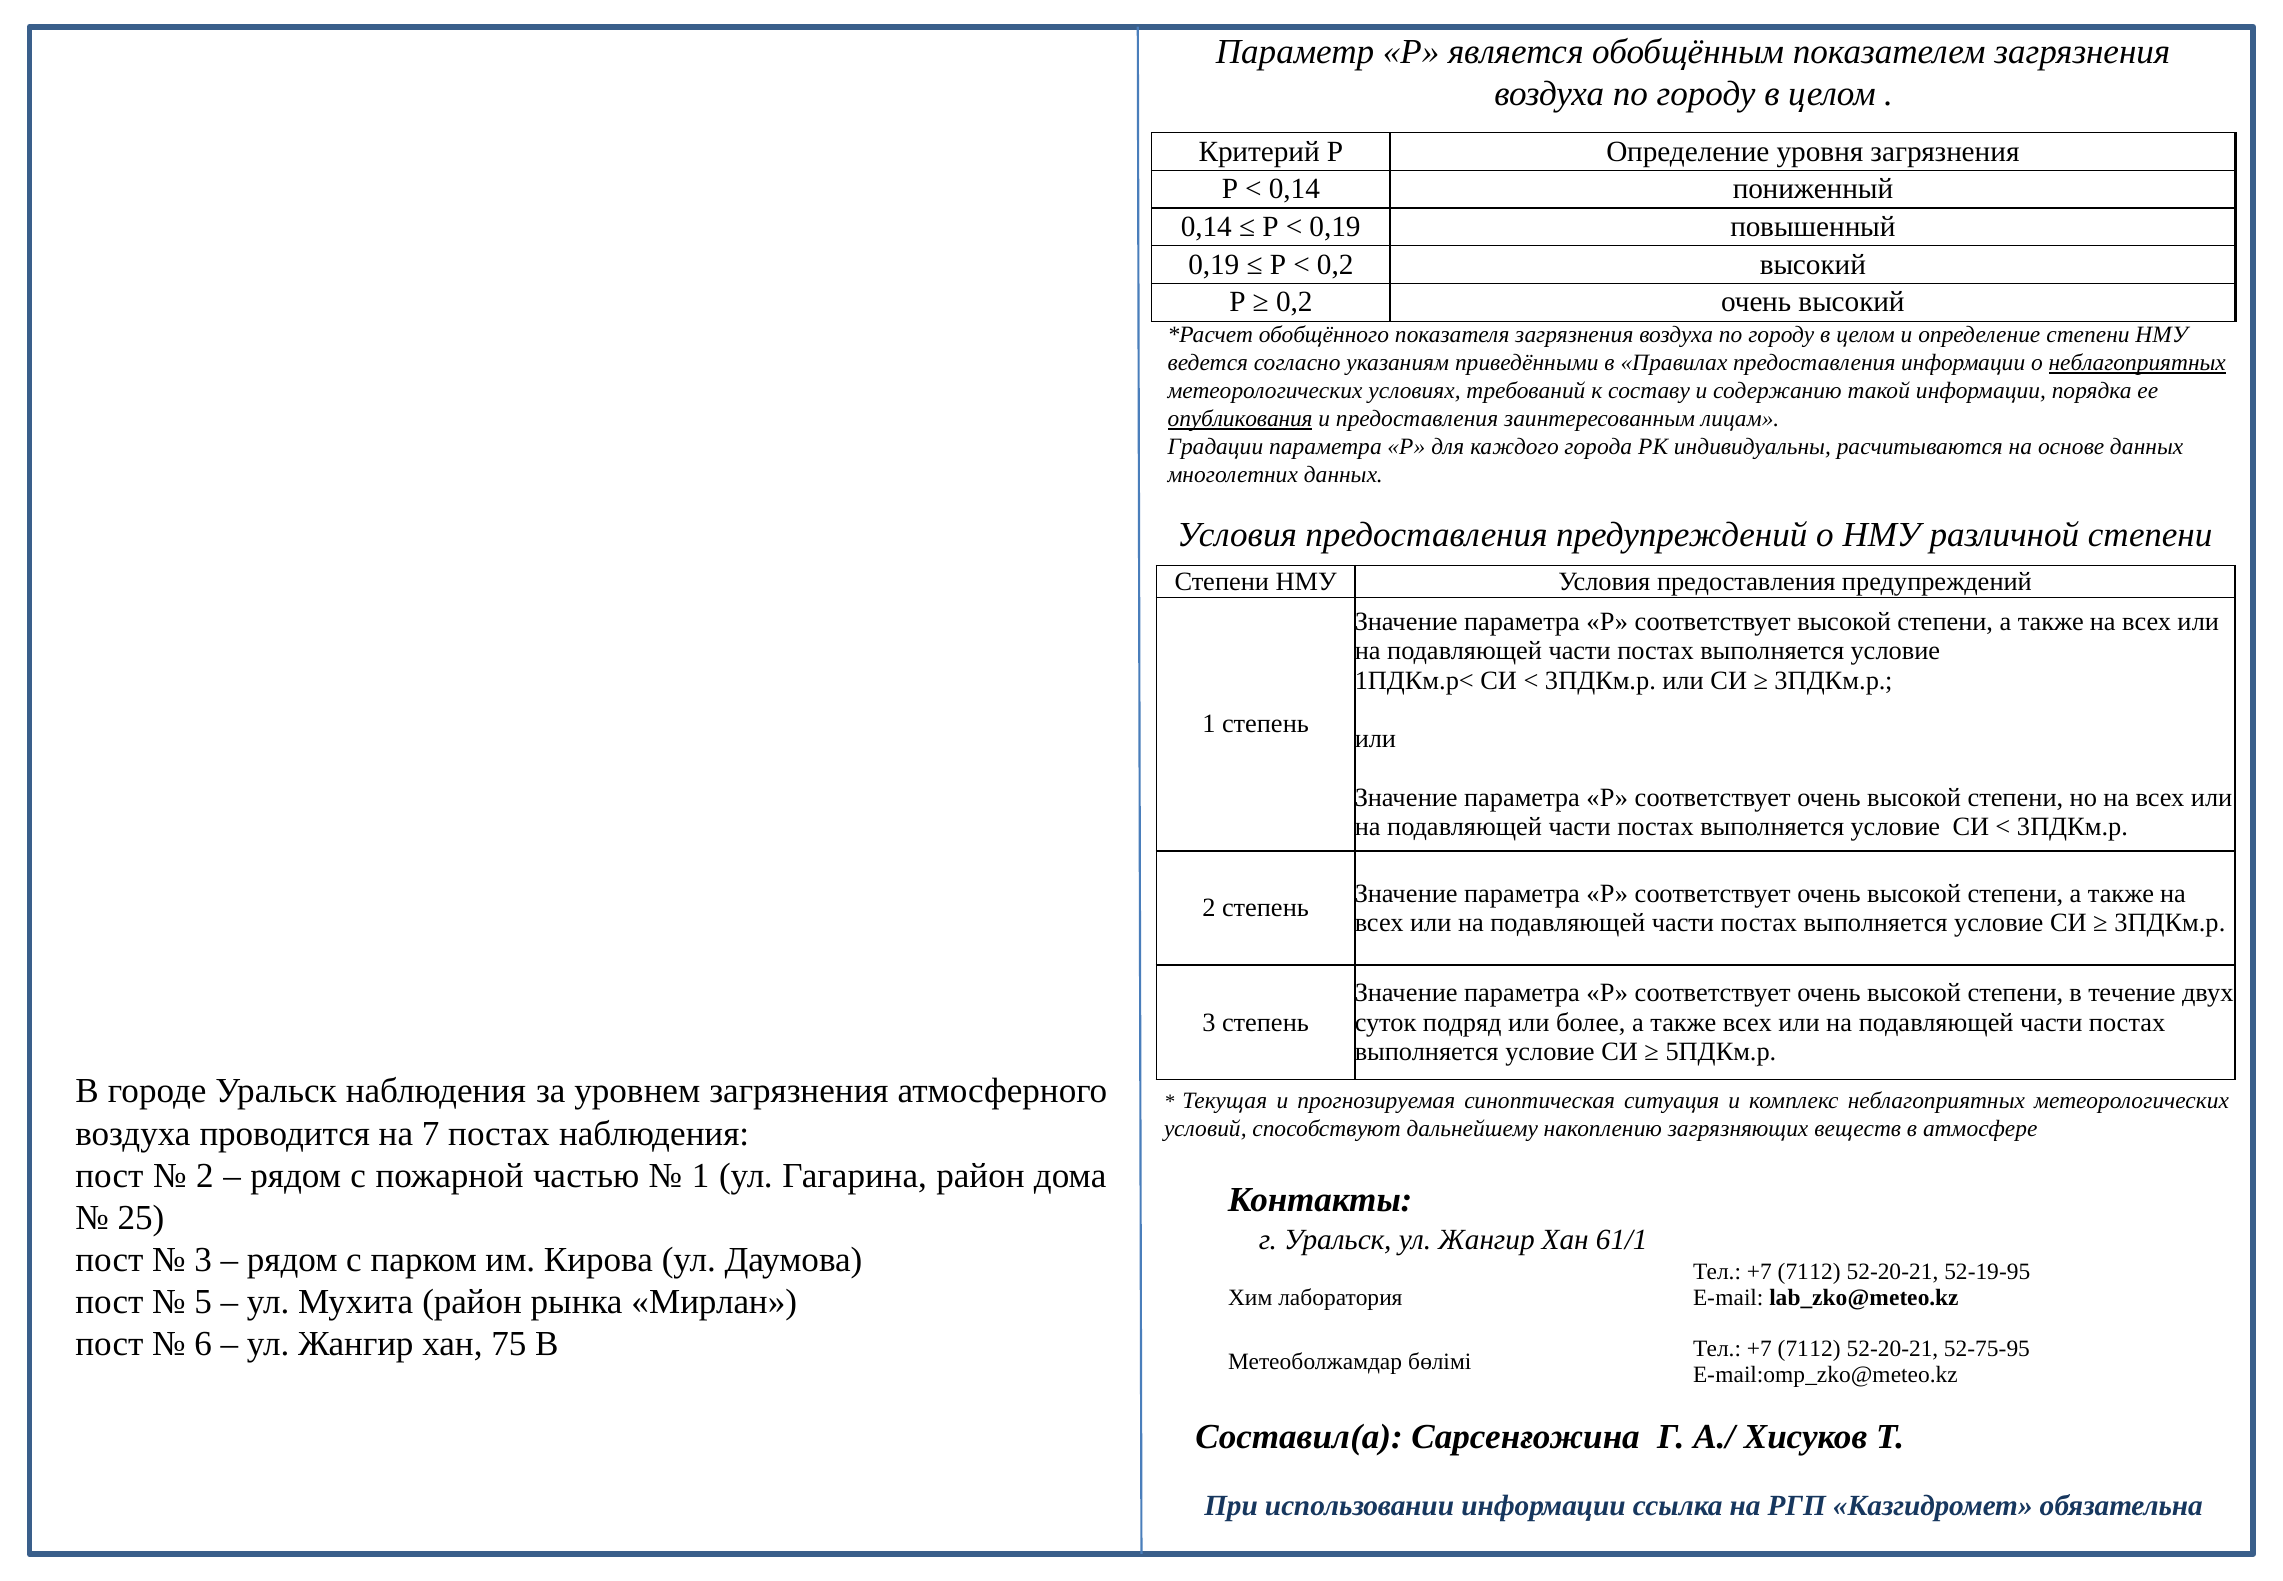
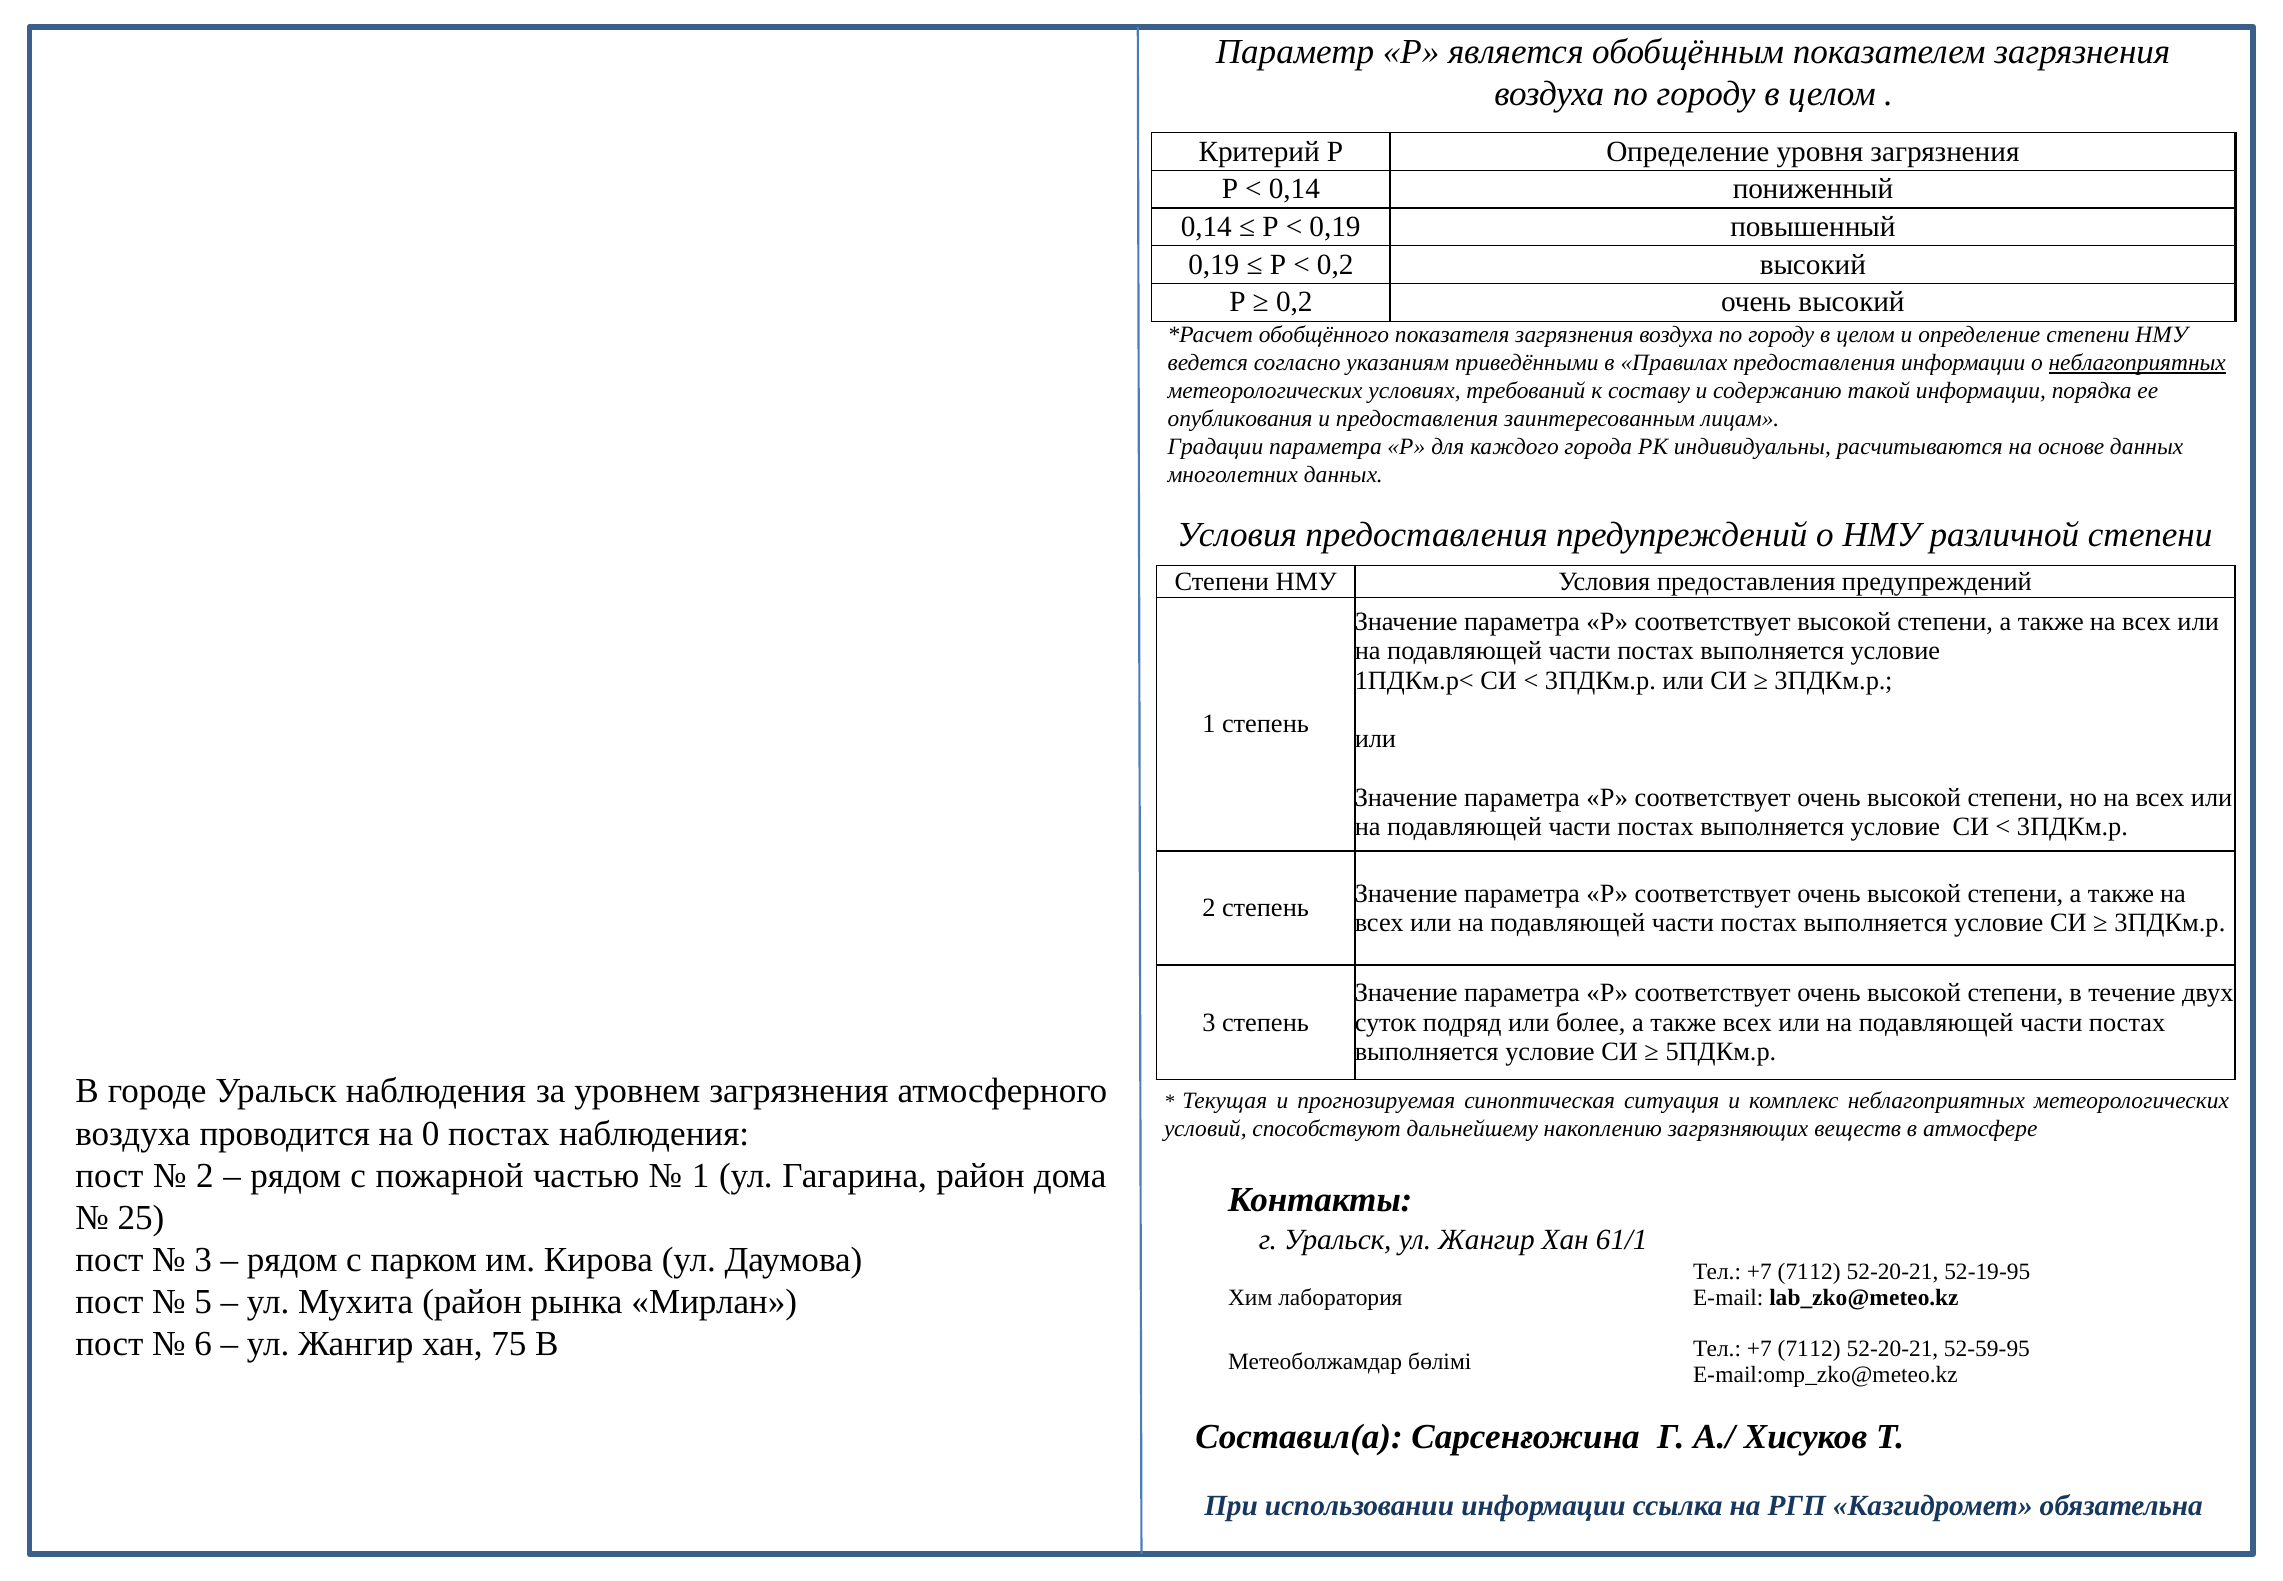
опубликования underline: present -> none
7: 7 -> 0
52-75-95: 52-75-95 -> 52-59-95
